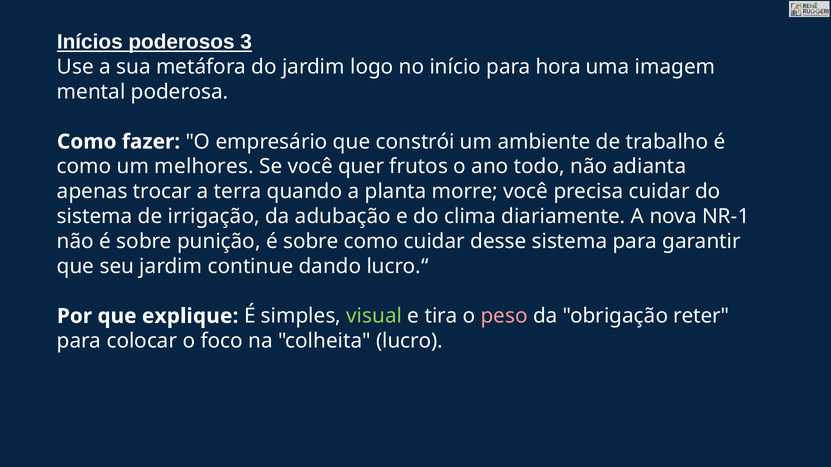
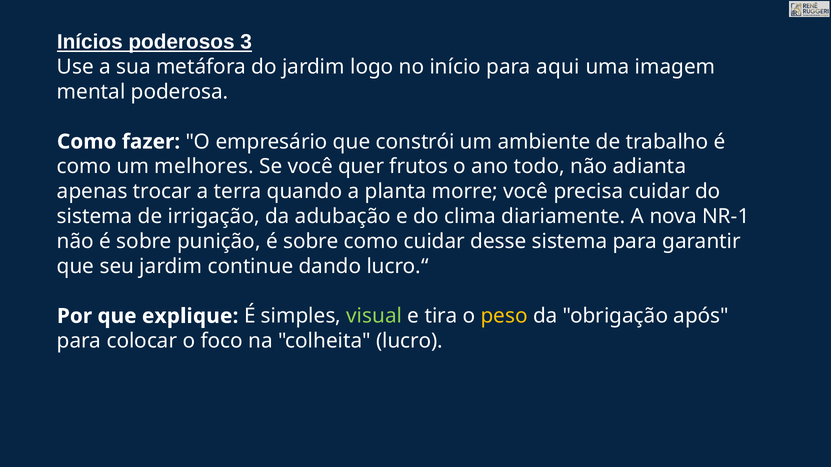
hora: hora -> aqui
peso colour: pink -> yellow
reter: reter -> após
